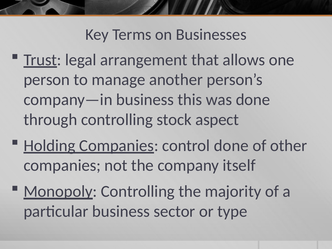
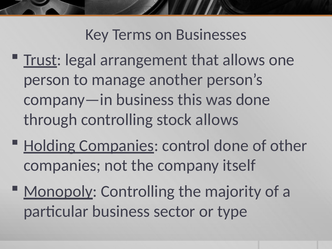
stock aspect: aspect -> allows
